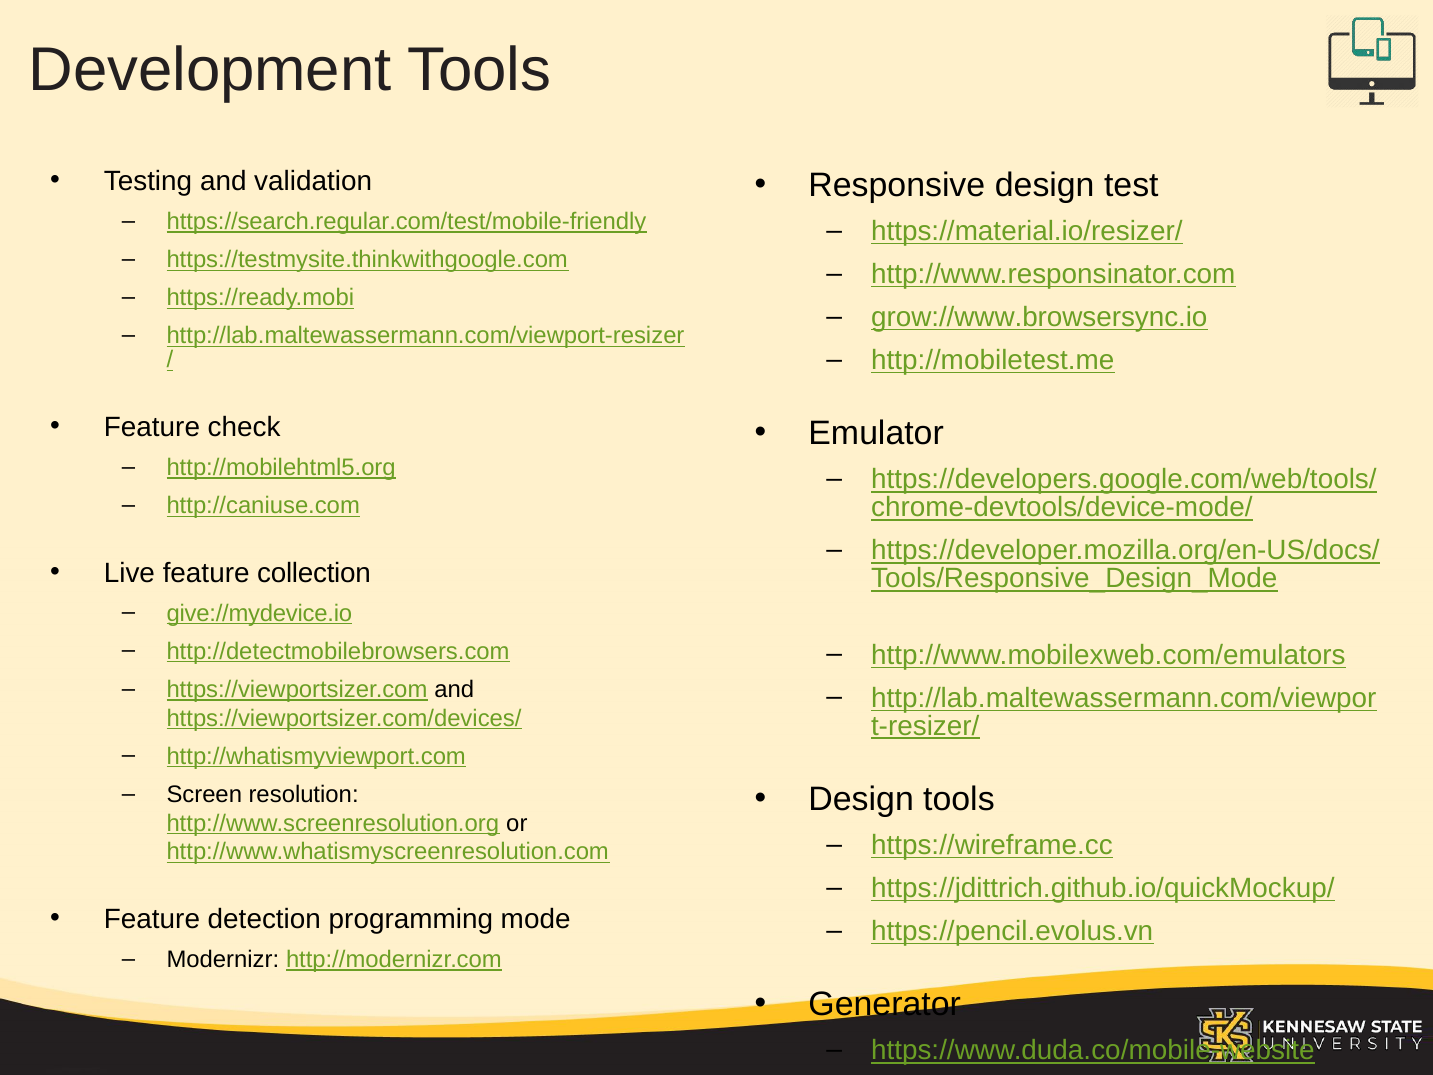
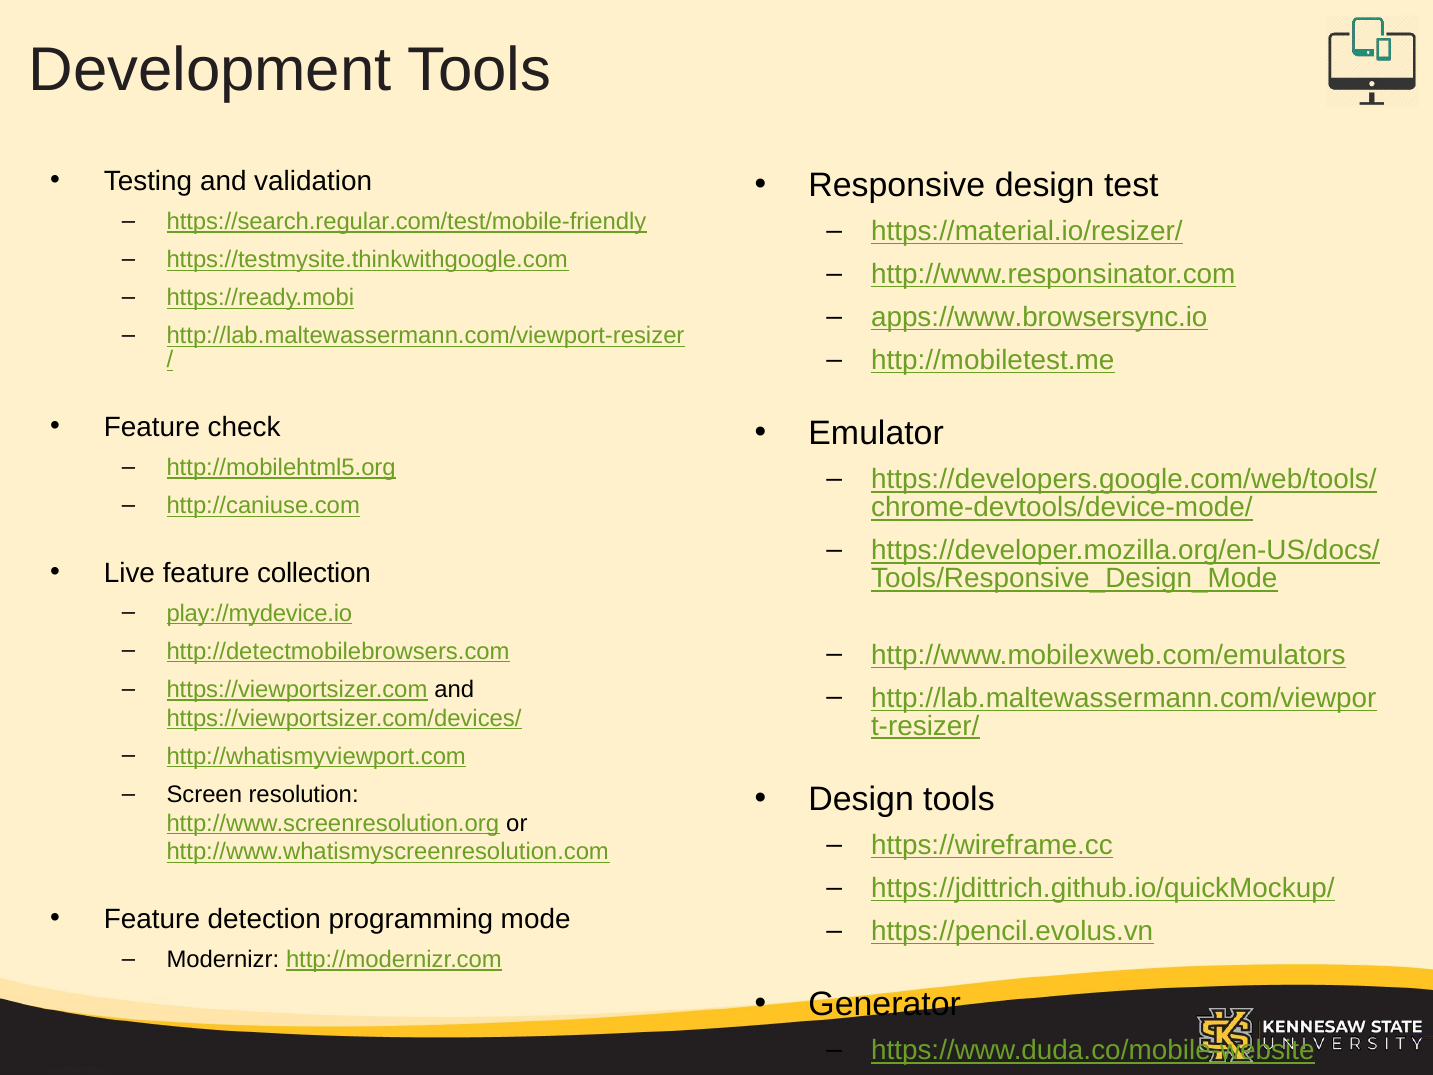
grow://www.browsersync.io: grow://www.browsersync.io -> apps://www.browsersync.io
give://mydevice.io: give://mydevice.io -> play://mydevice.io
